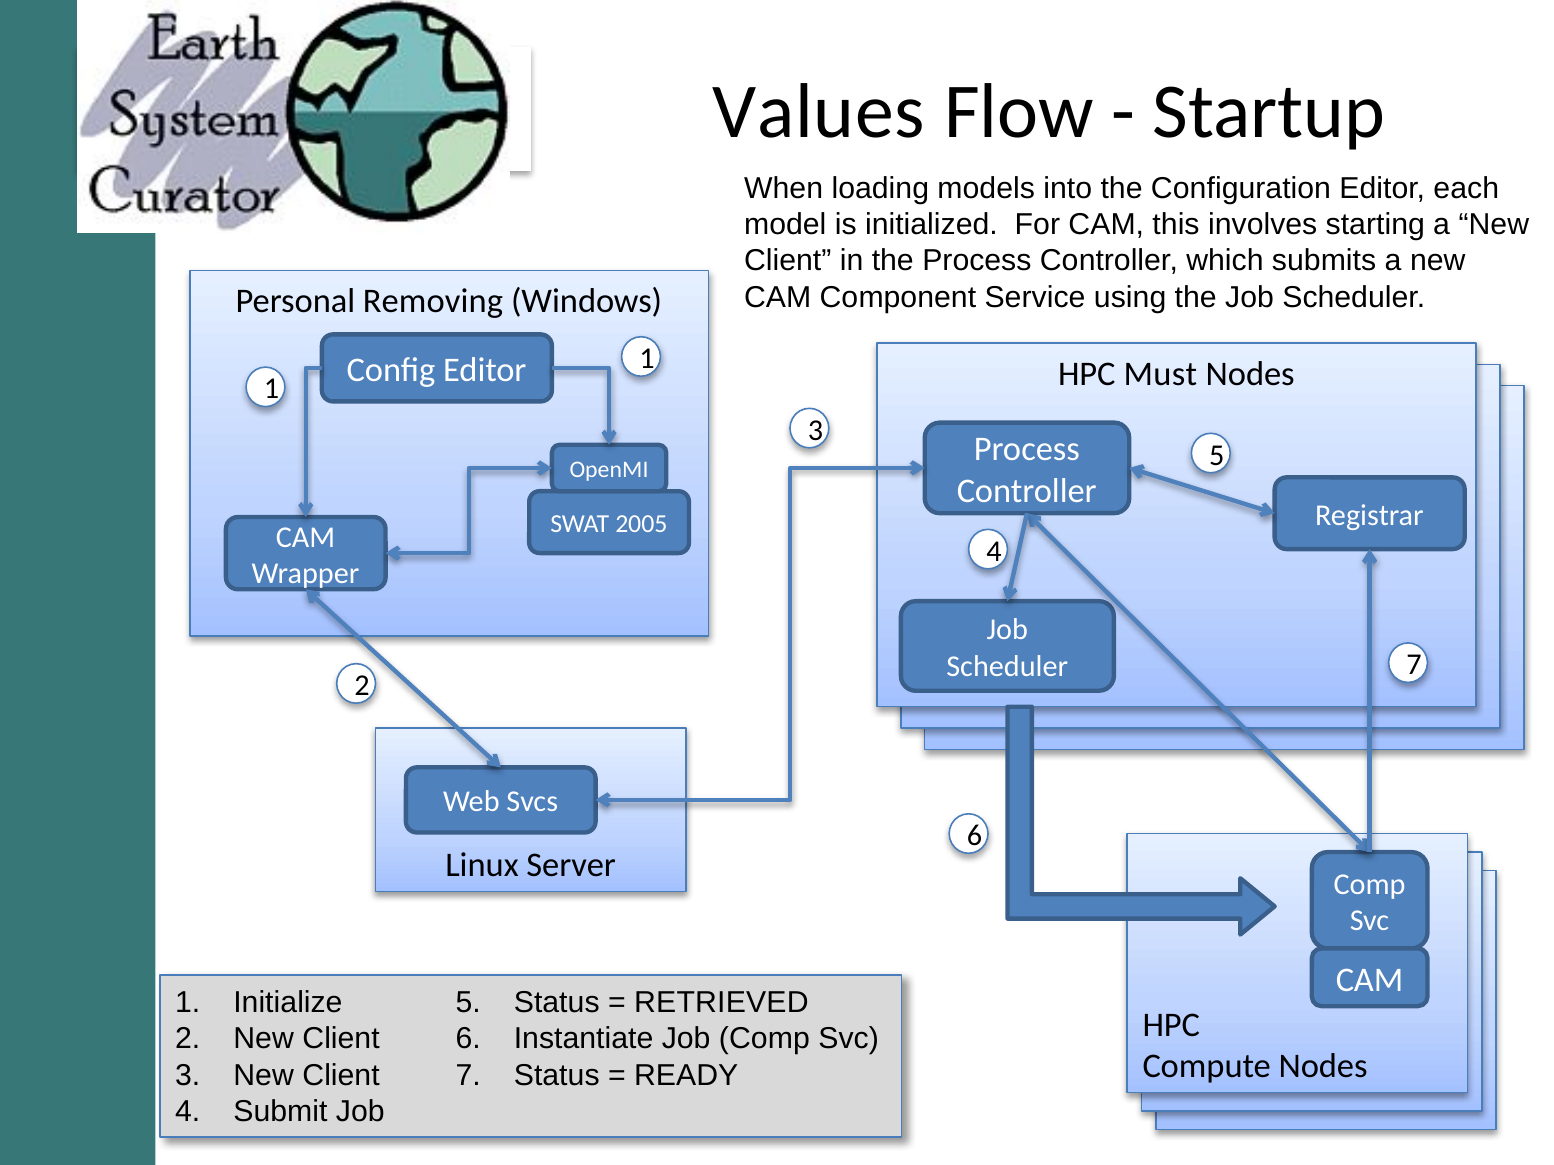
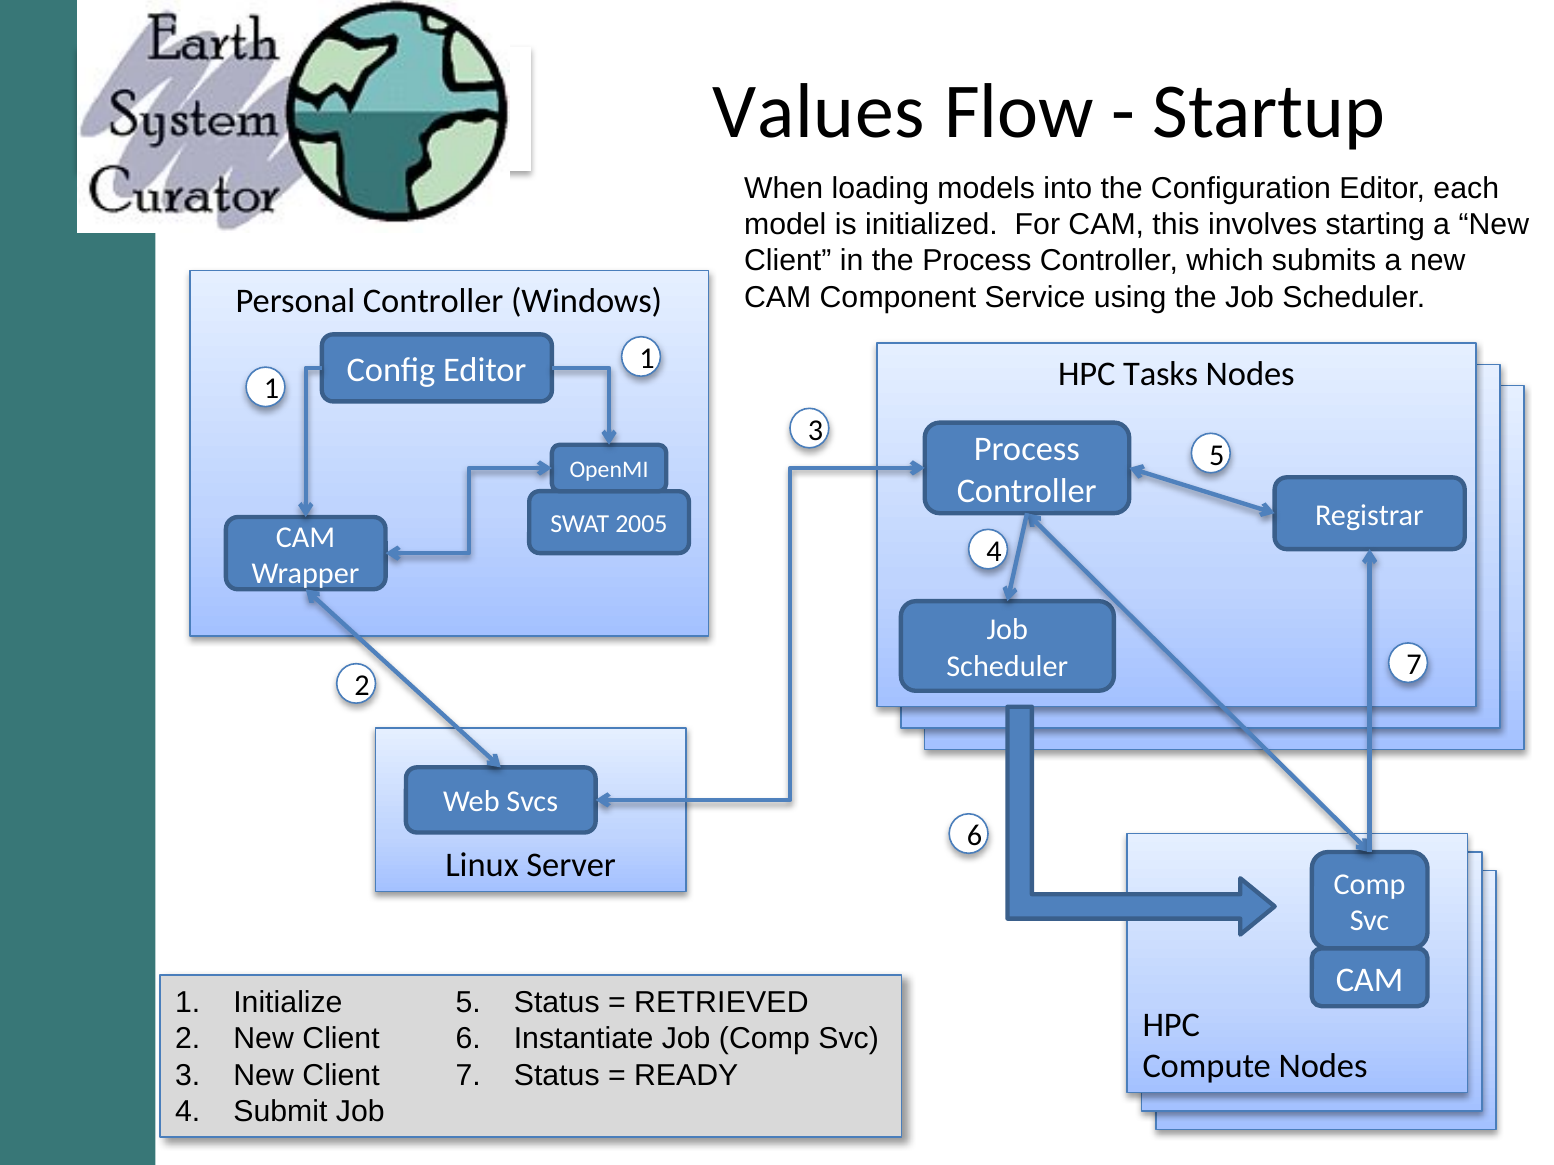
Personal Removing: Removing -> Controller
Must: Must -> Tasks
